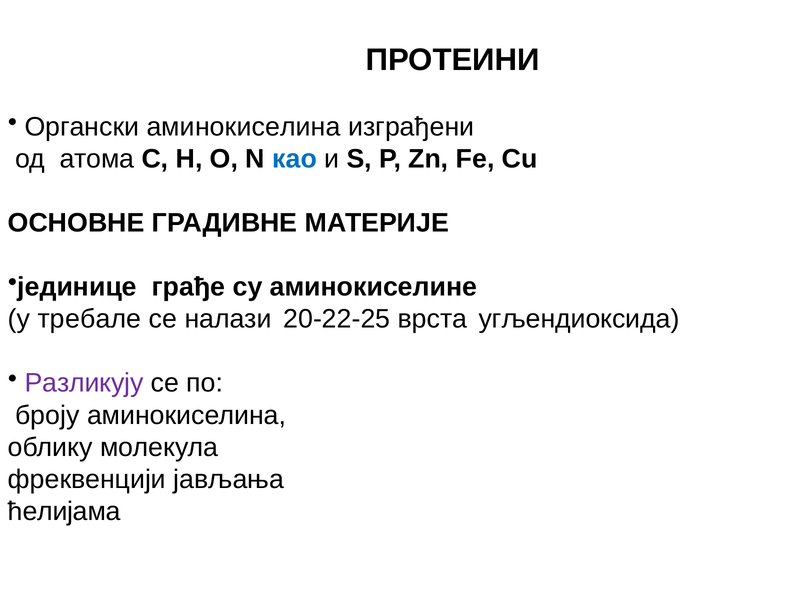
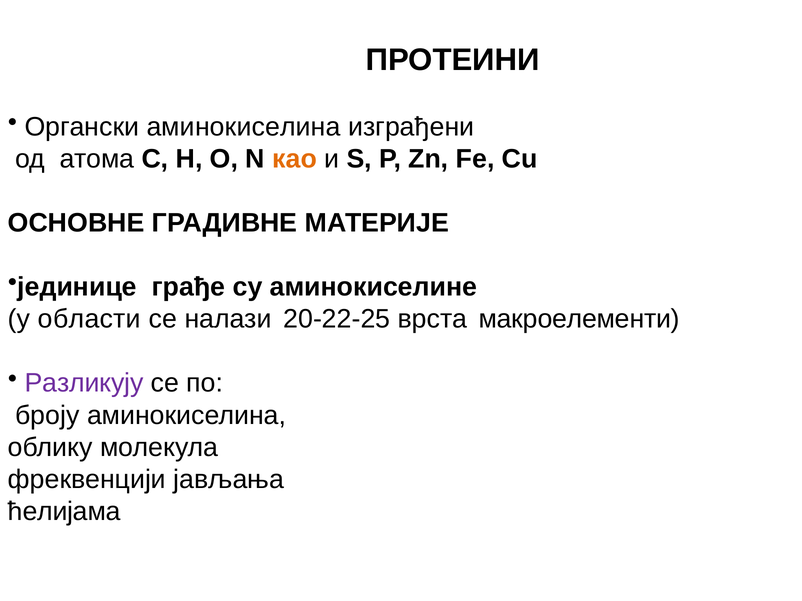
као colour: blue -> orange
требале: требале -> области
угљендиоксида: угљендиоксида -> макроелементи
